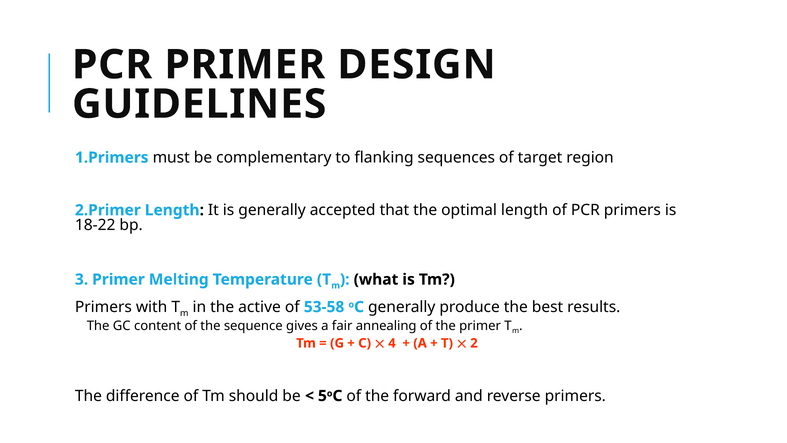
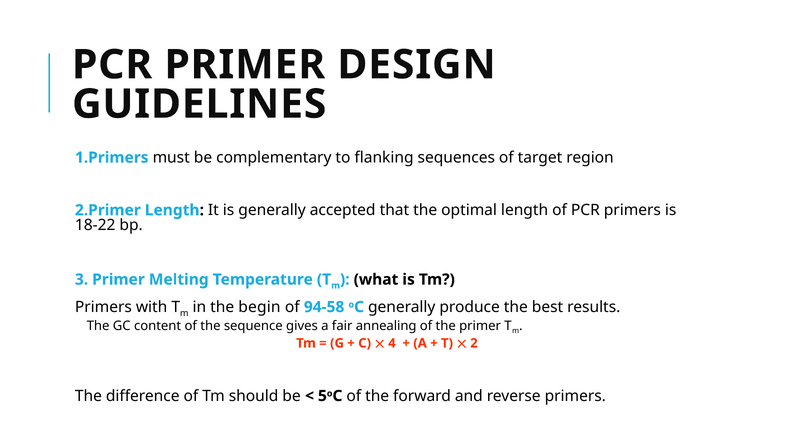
active: active -> begin
53-58: 53-58 -> 94-58
